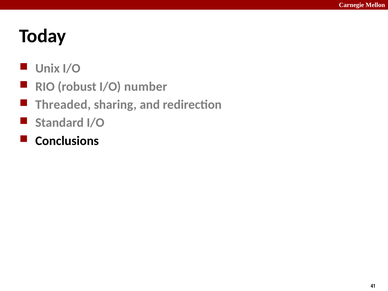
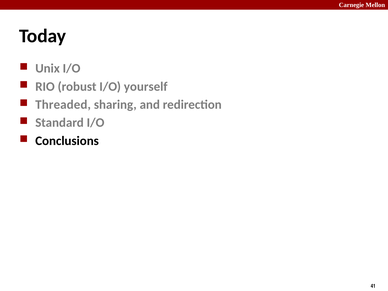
number: number -> yourself
